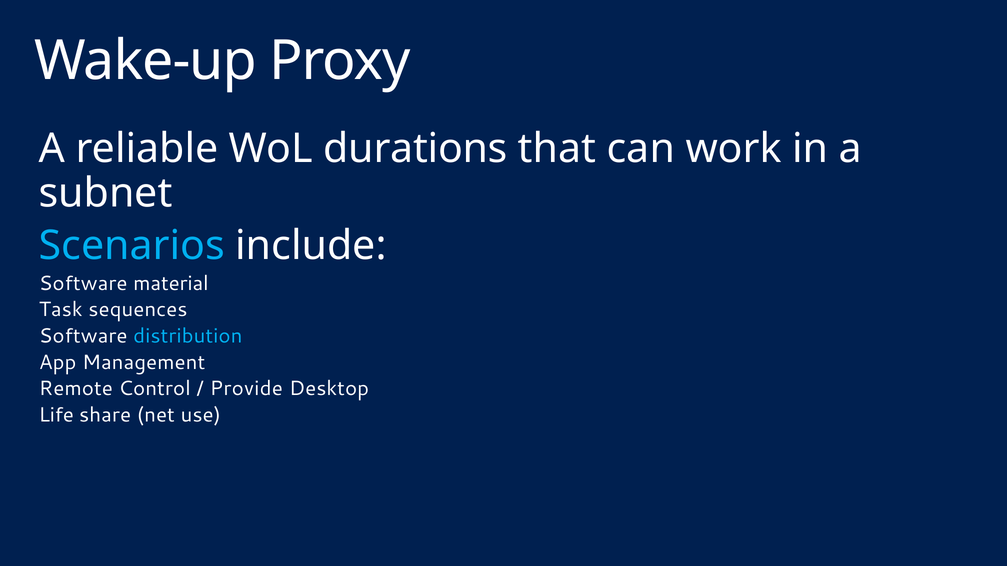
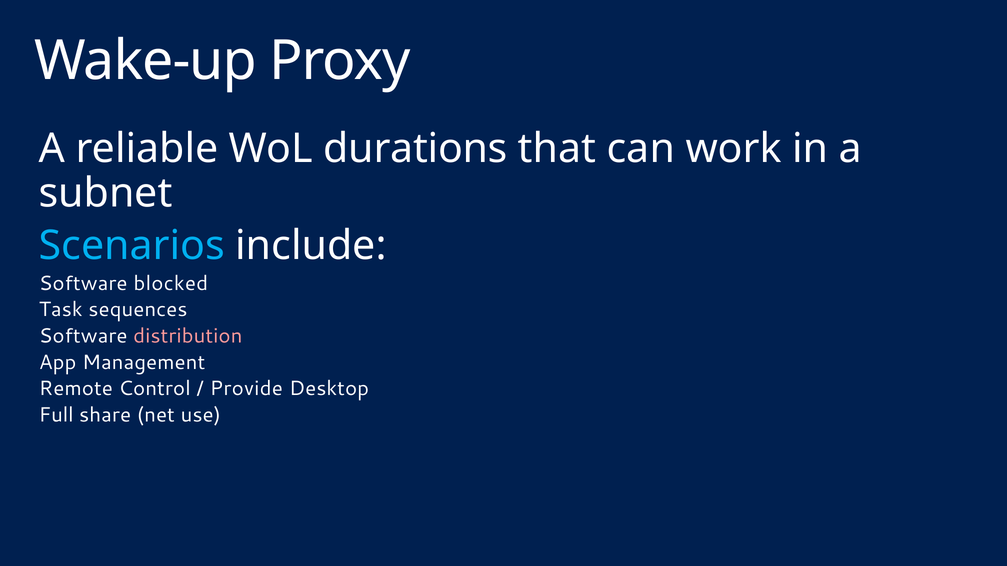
material: material -> blocked
distribution colour: light blue -> pink
Life: Life -> Full
